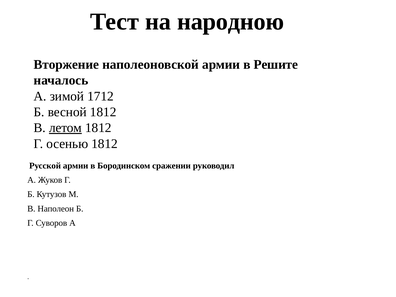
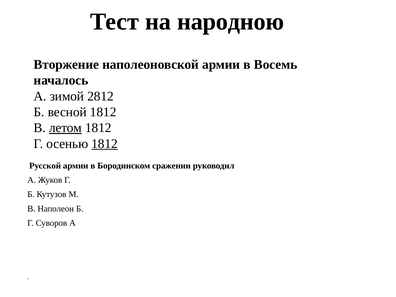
Решите: Решите -> Восемь
1712: 1712 -> 2812
1812 at (105, 144) underline: none -> present
